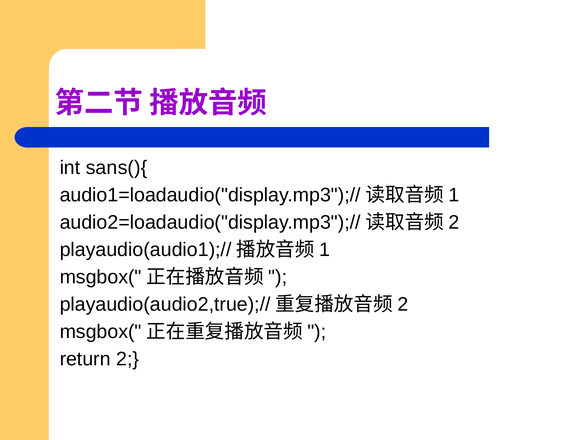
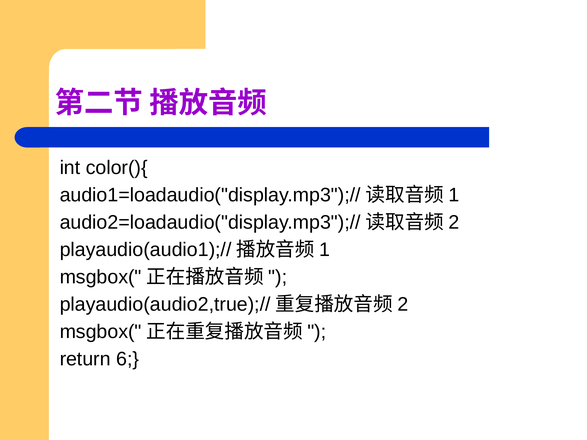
sans(){: sans(){ -> color(){
2: 2 -> 6
